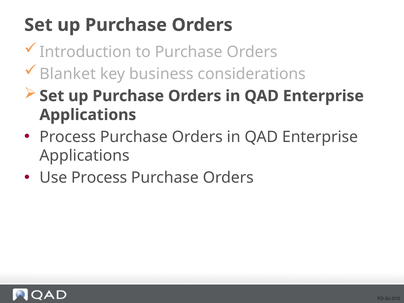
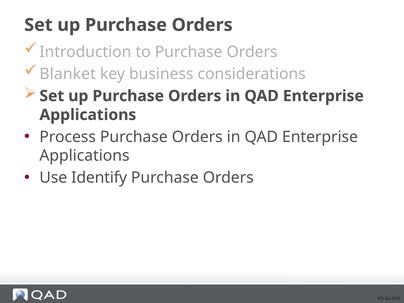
Use Process: Process -> Identify
